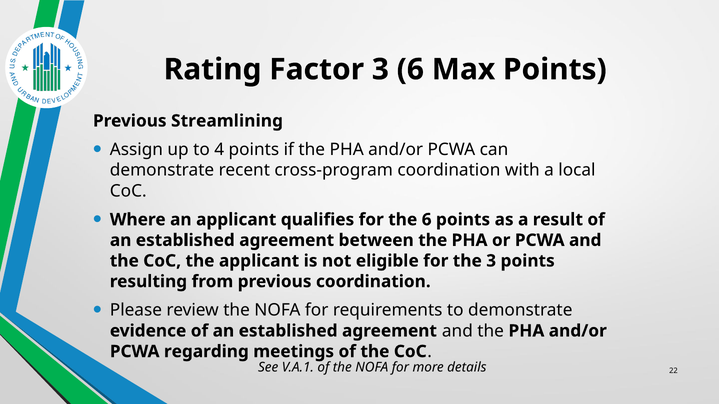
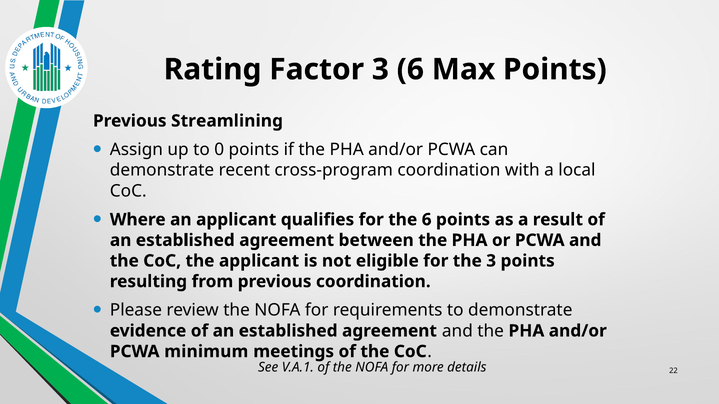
4: 4 -> 0
regarding: regarding -> minimum
